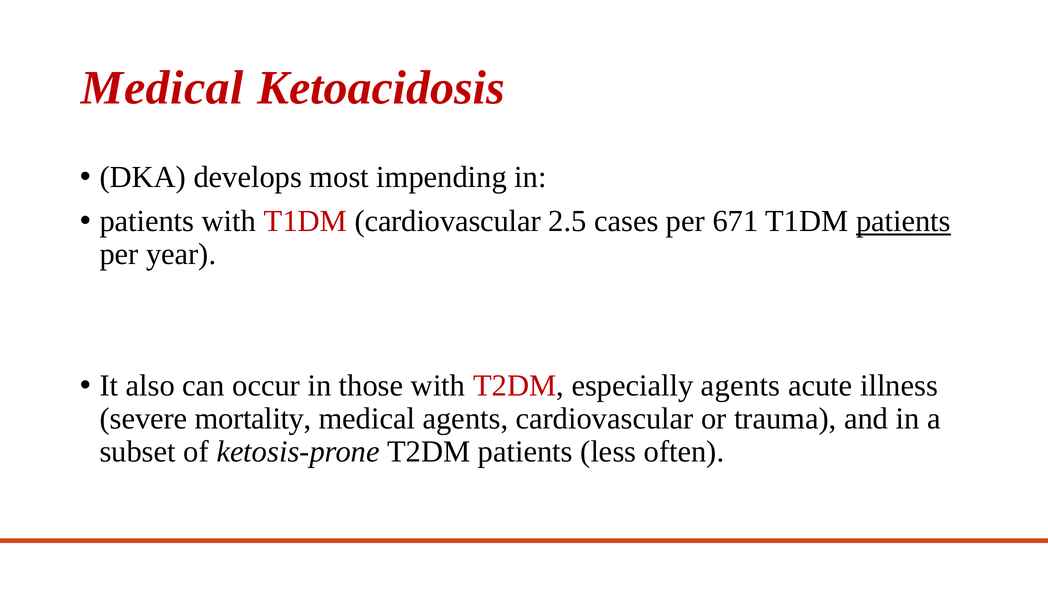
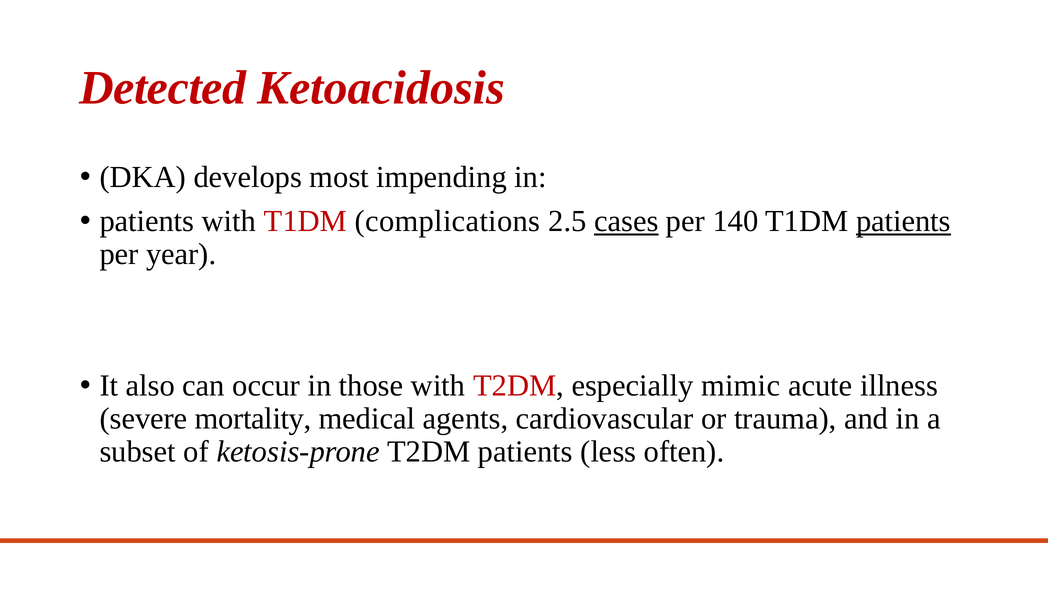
Medical at (162, 88): Medical -> Detected
T1DM cardiovascular: cardiovascular -> complications
cases underline: none -> present
671: 671 -> 140
especially agents: agents -> mimic
